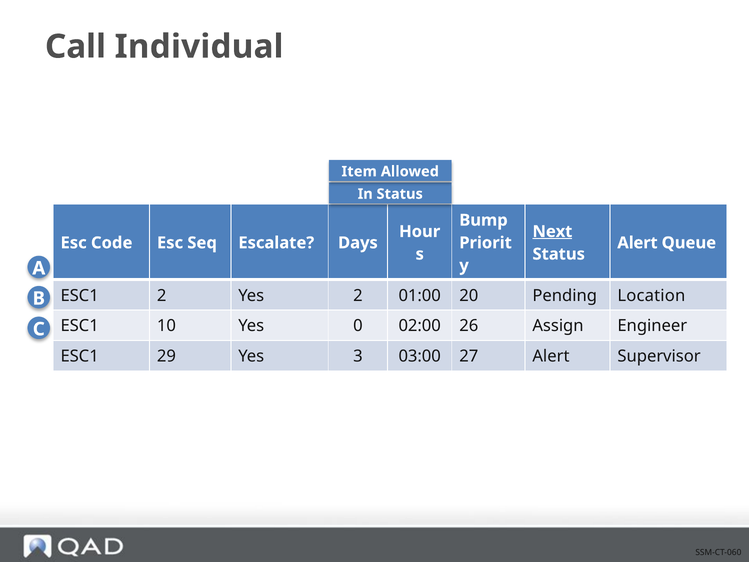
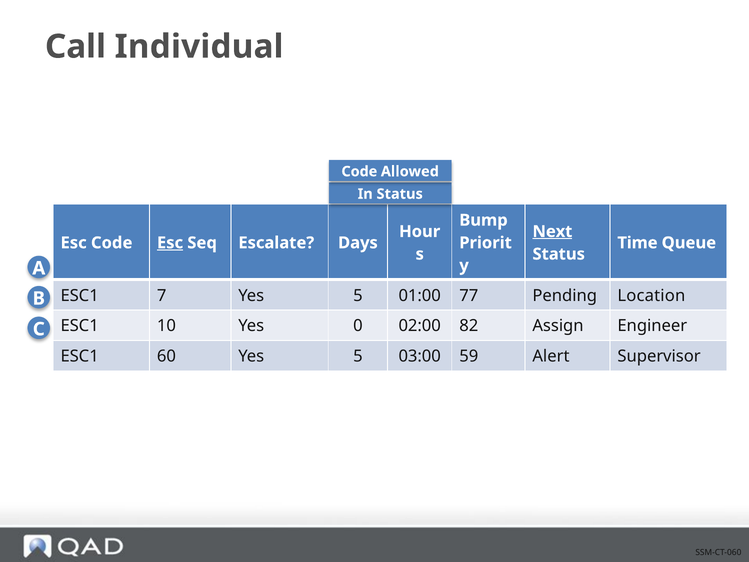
Item at (359, 171): Item -> Code
Esc at (170, 243) underline: none -> present
Alert at (637, 243): Alert -> Time
ESC1 2: 2 -> 7
2 at (358, 295): 2 -> 5
20: 20 -> 77
26: 26 -> 82
29: 29 -> 60
3 at (358, 356): 3 -> 5
27: 27 -> 59
